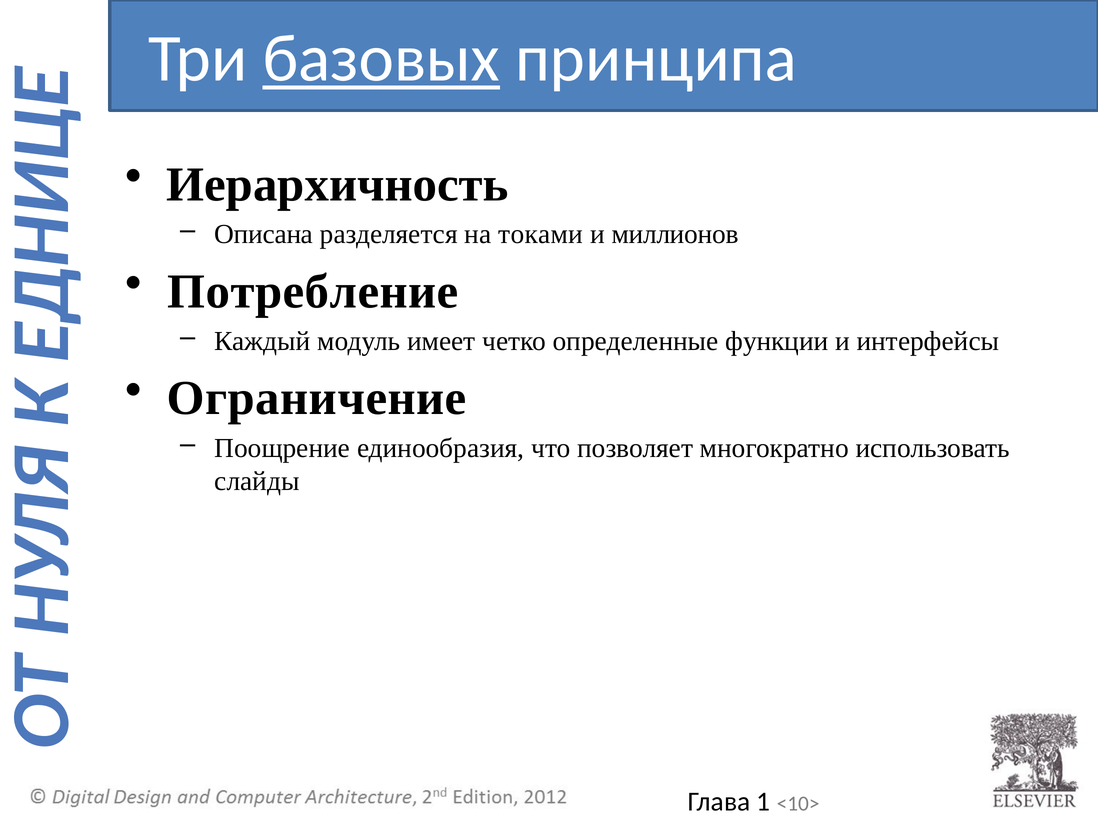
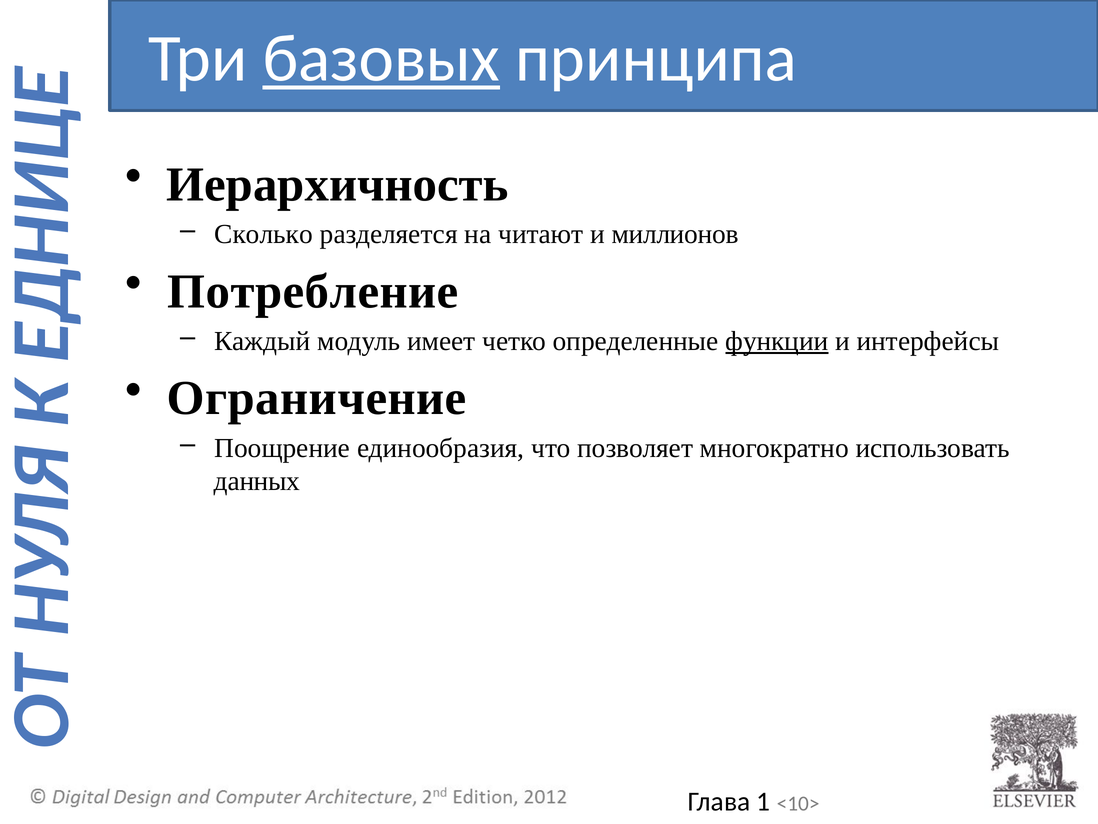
Описана: Описана -> Сколько
токами: токами -> читают
функции underline: none -> present
слайды: слайды -> данных
